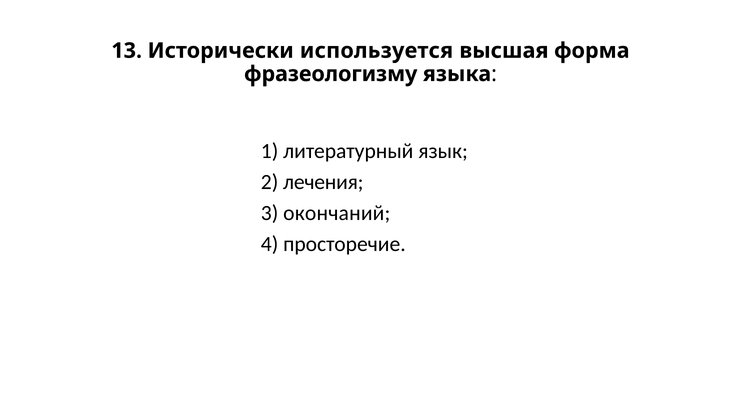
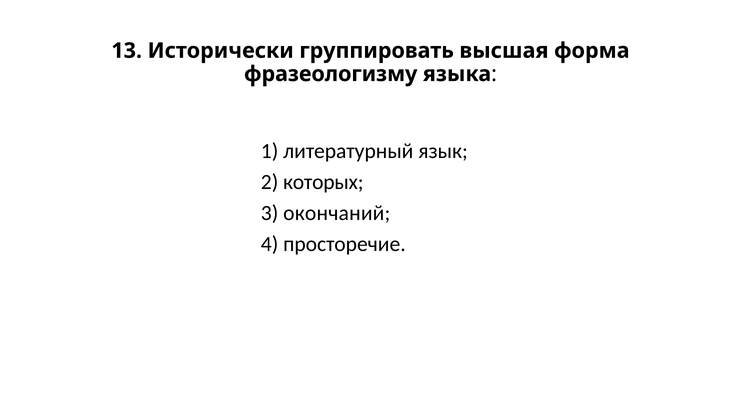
используется: используется -> группировать
лечения: лечения -> которых
